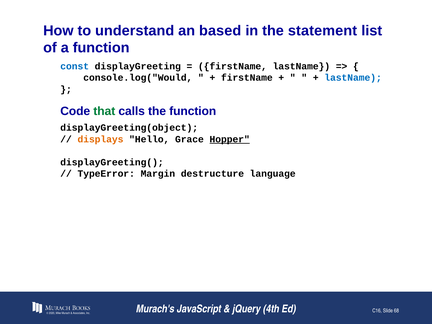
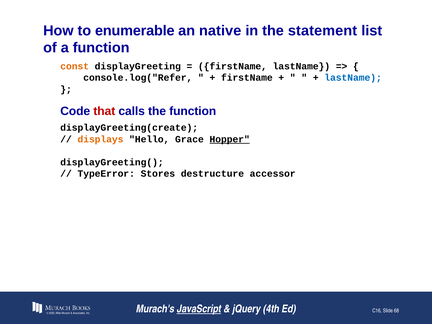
understand: understand -> enumerable
based: based -> native
const colour: blue -> orange
console.log("Would: console.log("Would -> console.log("Refer
that colour: green -> red
displayGreeting(object: displayGreeting(object -> displayGreeting(create
Margin: Margin -> Stores
language: language -> accessor
JavaScript underline: none -> present
